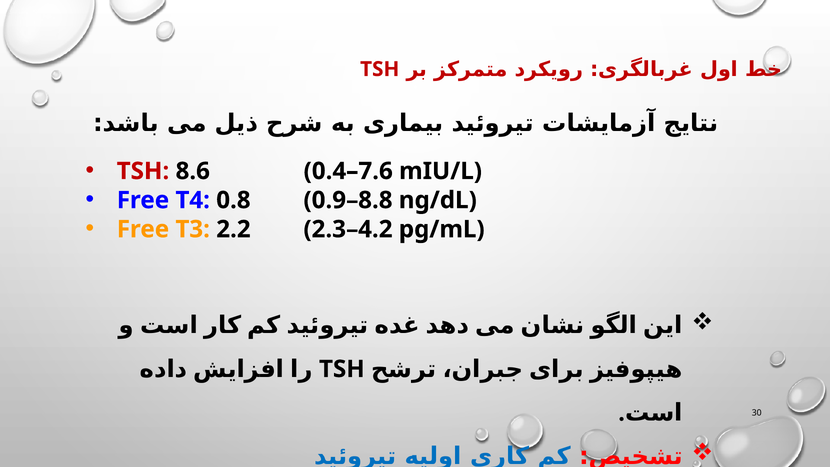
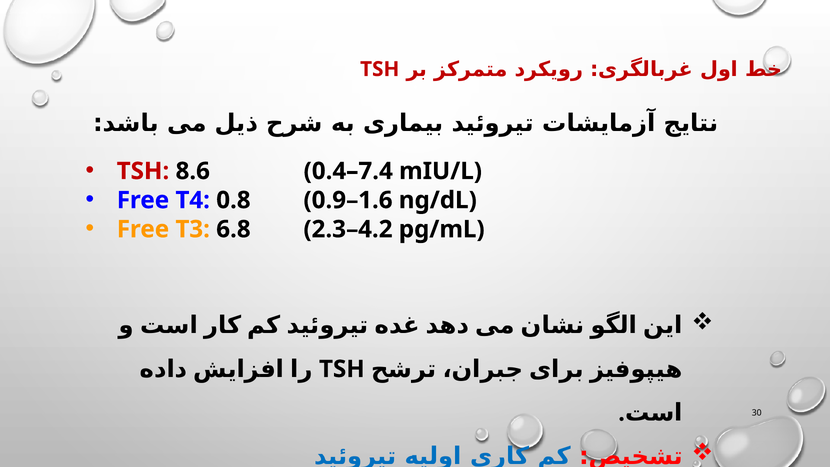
0.4–7.6: 0.4–7.6 -> 0.4–7.4
0.9–8.8: 0.9–8.8 -> 0.9–1.6
2.2: 2.2 -> 6.8
